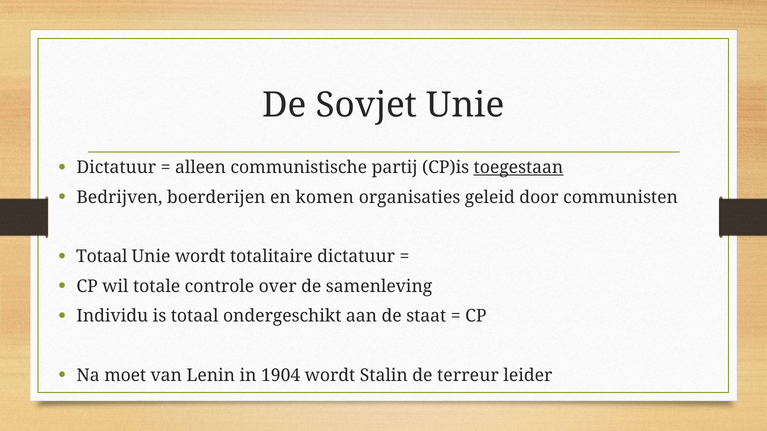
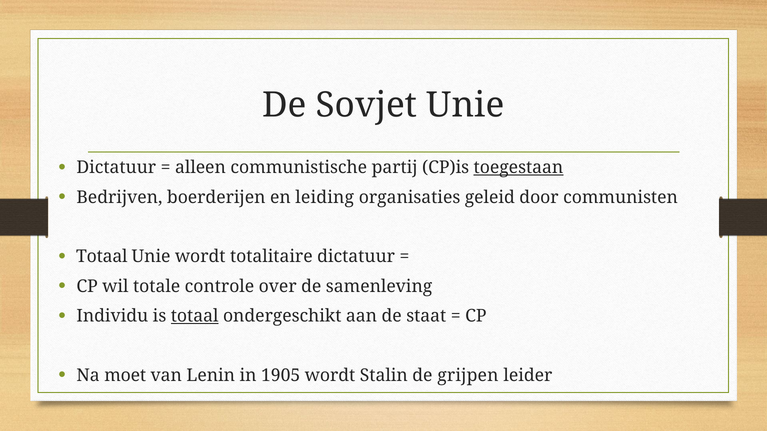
komen: komen -> leiding
totaal at (195, 316) underline: none -> present
1904: 1904 -> 1905
terreur: terreur -> grijpen
